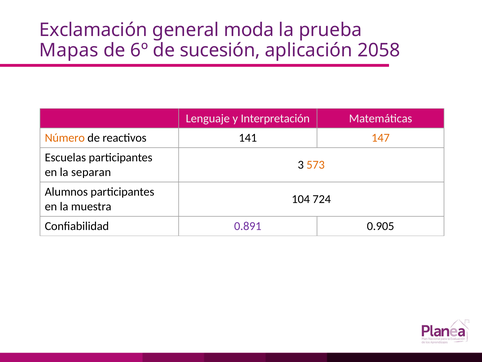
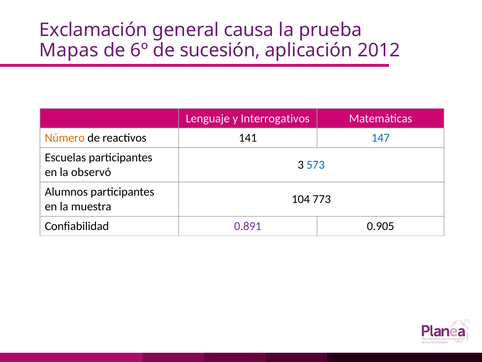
moda: moda -> causa
2058: 2058 -> 2012
Interpretación: Interpretación -> Interrogativos
147 colour: orange -> blue
573 colour: orange -> blue
separan: separan -> observó
724: 724 -> 773
